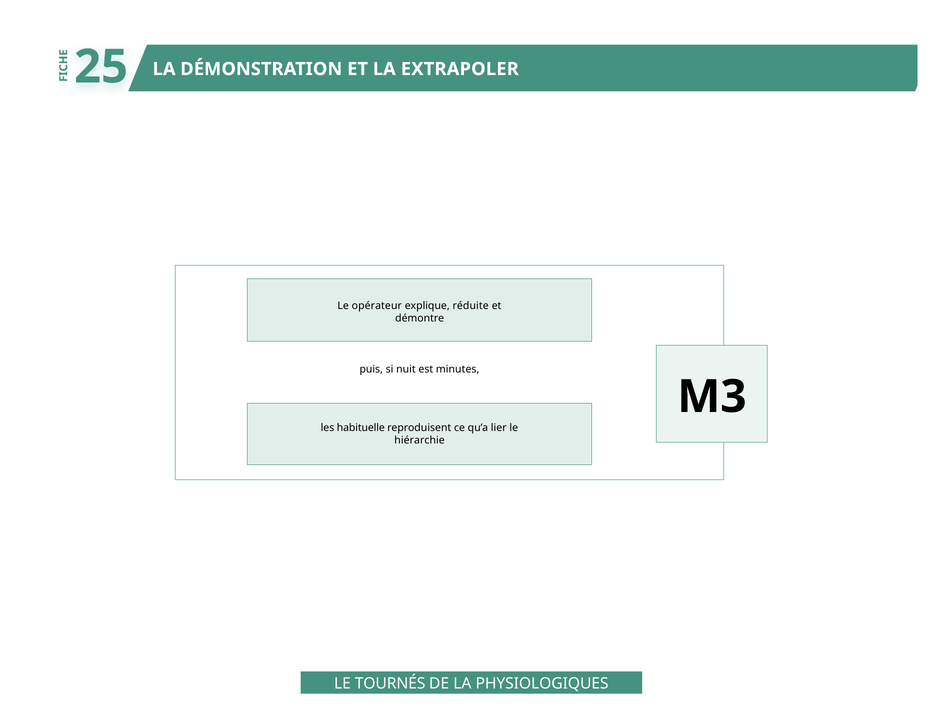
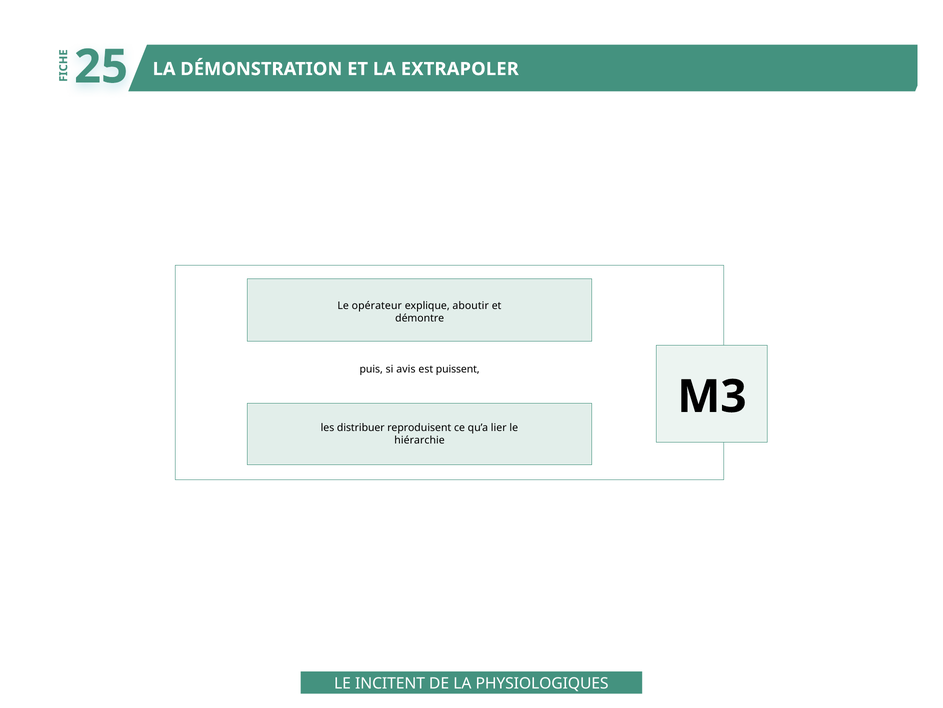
réduite: réduite -> aboutir
nuit: nuit -> avis
minutes: minutes -> puissent
habituelle: habituelle -> distribuer
TOURNÉS: TOURNÉS -> INCITENT
